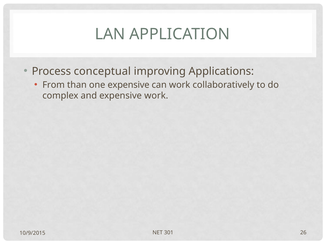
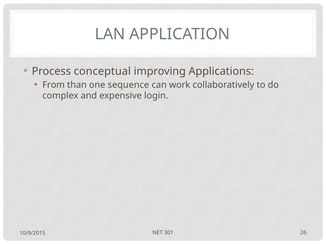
one expensive: expensive -> sequence
expensive work: work -> login
